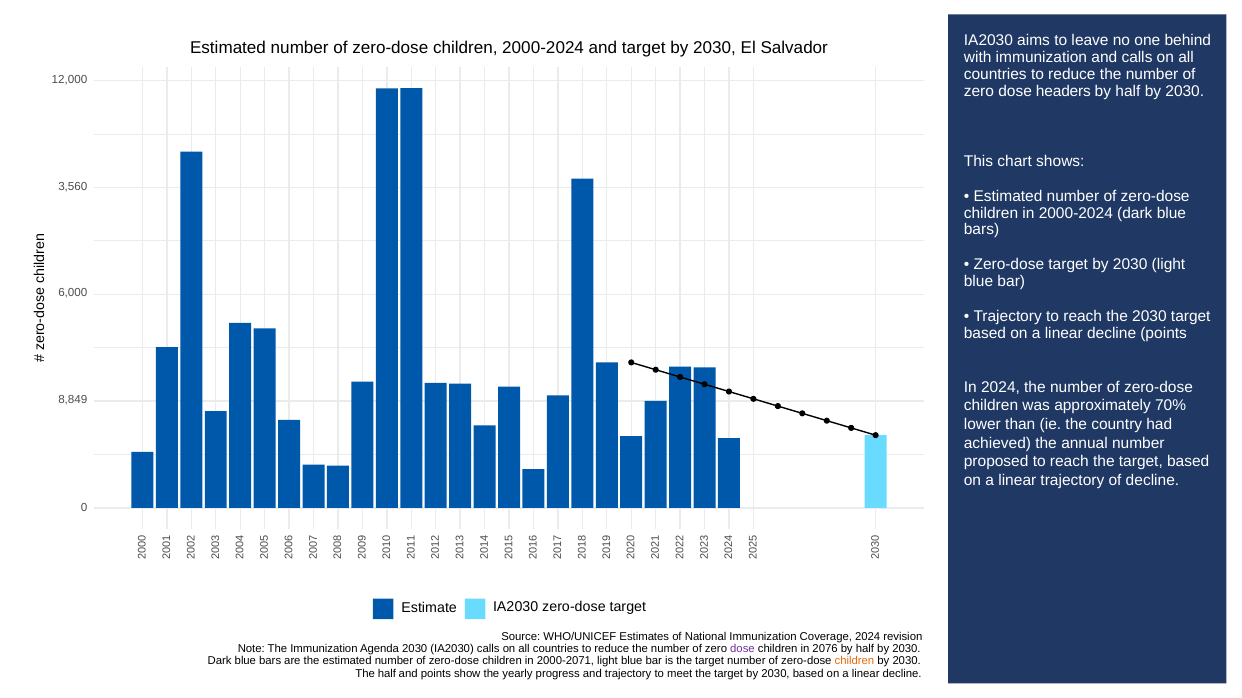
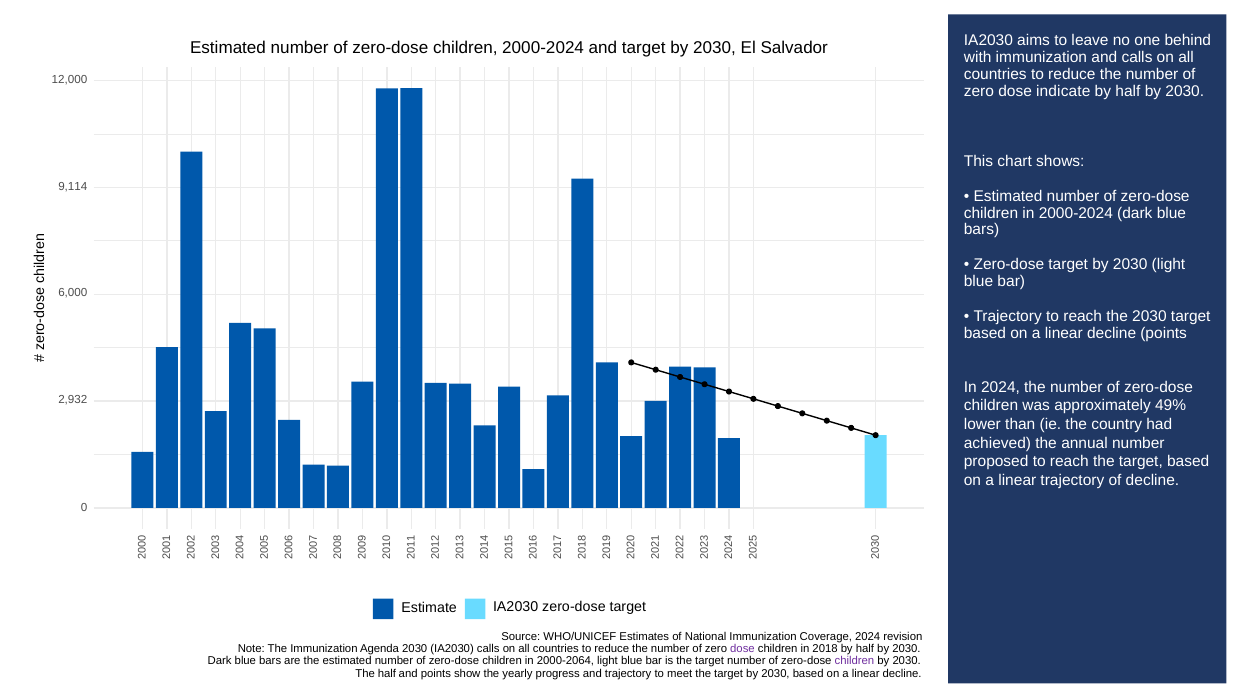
headers: headers -> indicate
3,560: 3,560 -> 9,114
8,849: 8,849 -> 2,932
70%: 70% -> 49%
2076: 2076 -> 2018
2000-2071: 2000-2071 -> 2000-2064
children at (854, 662) colour: orange -> purple
